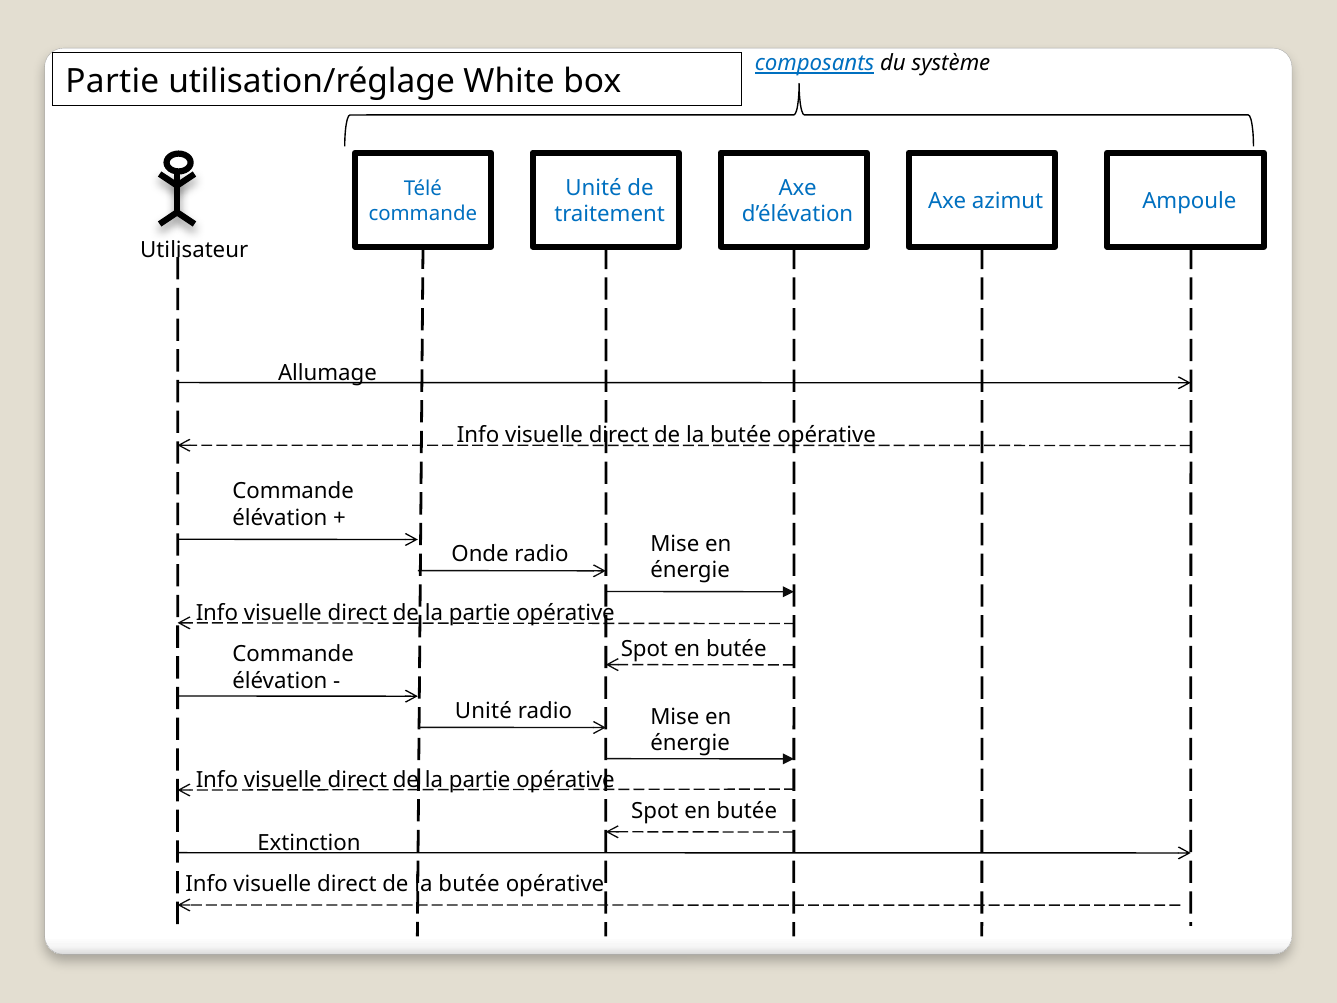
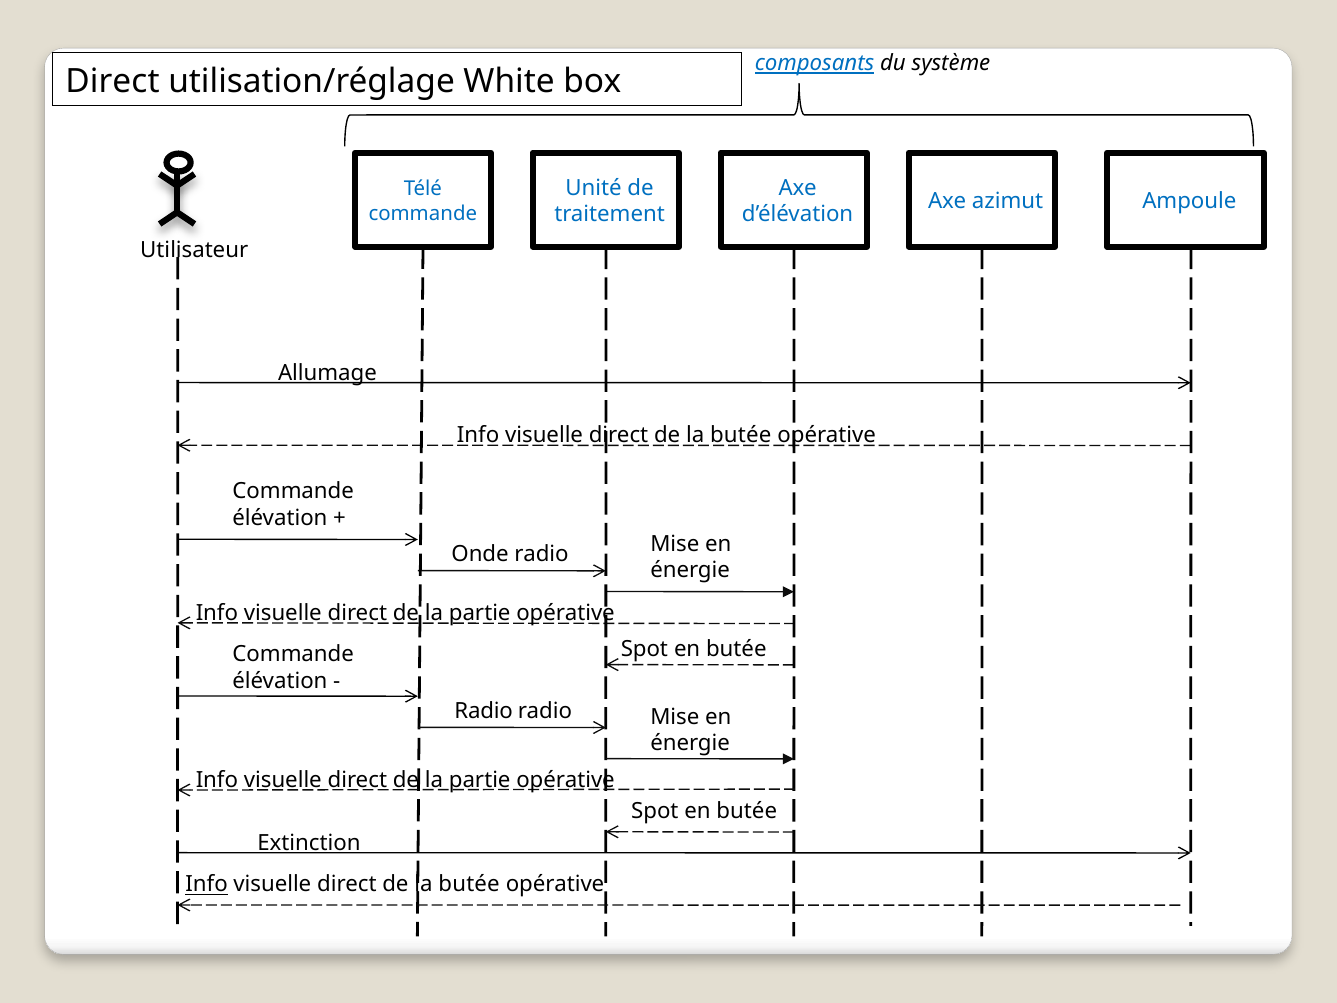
Partie at (112, 81): Partie -> Direct
Unité at (483, 711): Unité -> Radio
Info at (207, 884) underline: none -> present
